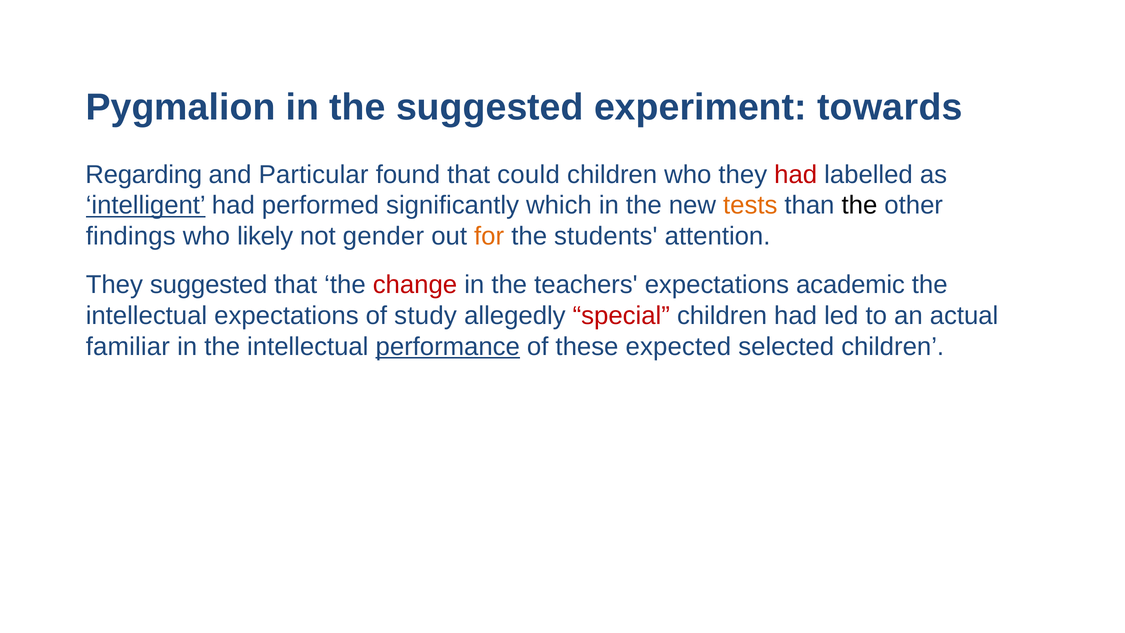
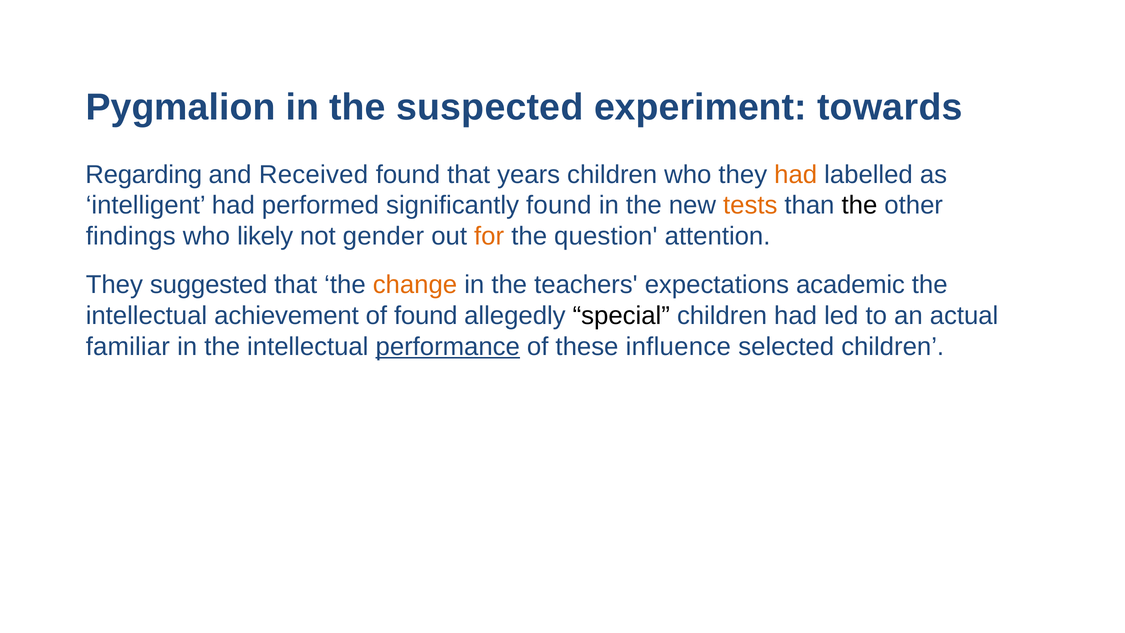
the suggested: suggested -> suspected
Particular: Particular -> Received
could: could -> years
had at (796, 175) colour: red -> orange
intelligent underline: present -> none
significantly which: which -> found
students: students -> question
change colour: red -> orange
intellectual expectations: expectations -> achievement
of study: study -> found
special colour: red -> black
expected: expected -> influence
